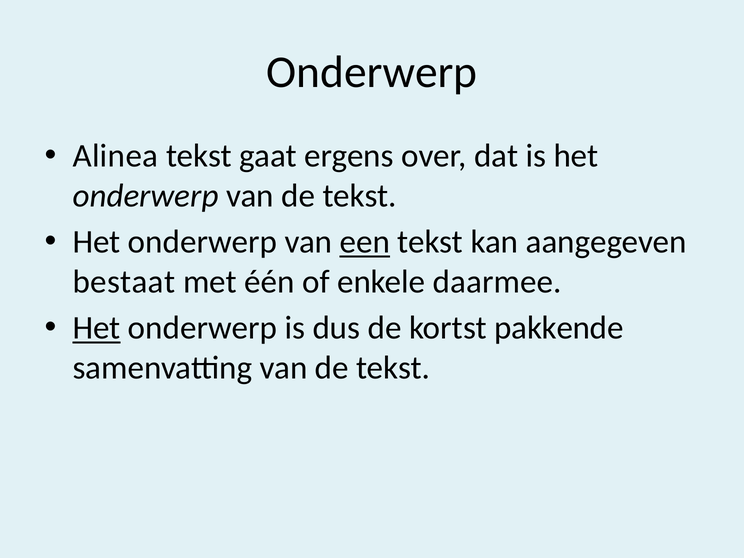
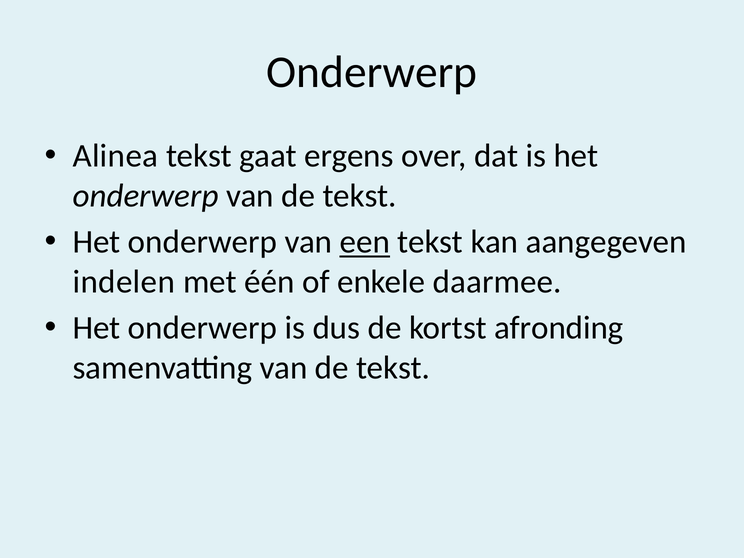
bestaat: bestaat -> indelen
Het at (97, 328) underline: present -> none
pakkende: pakkende -> afronding
